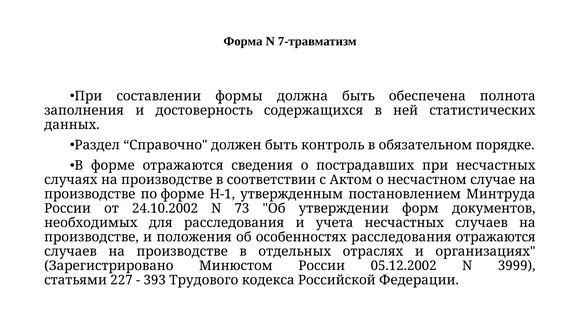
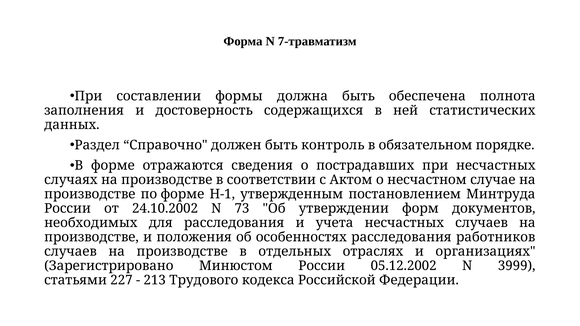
расследования отражаются: отражаются -> работников
393: 393 -> 213
